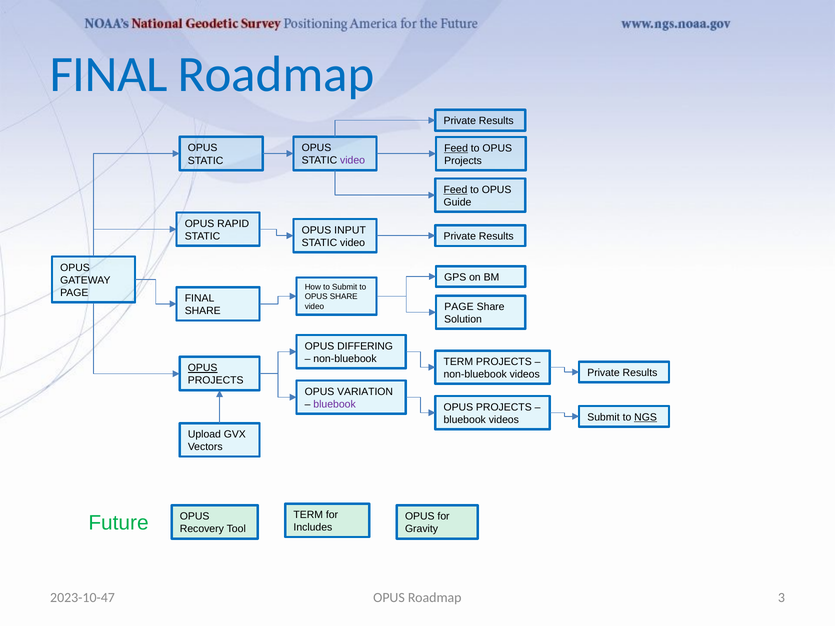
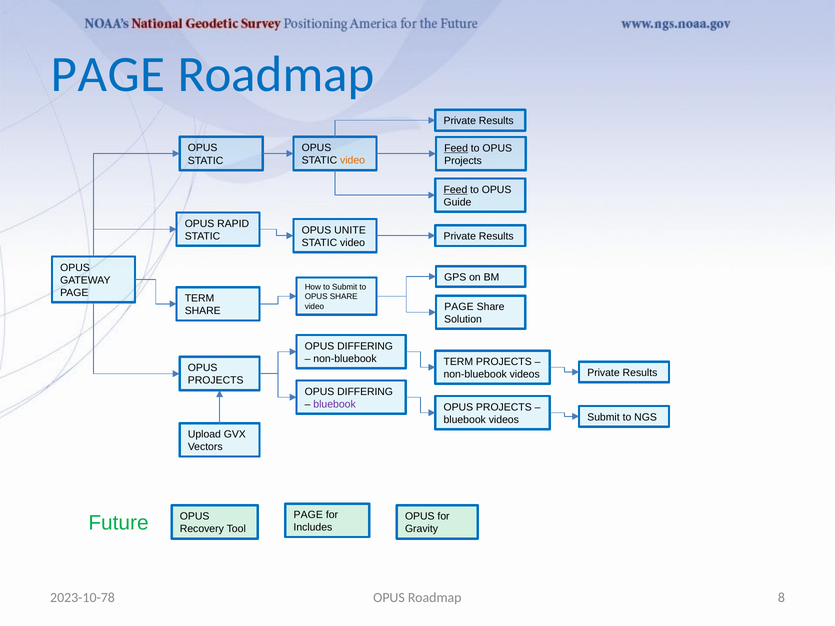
FINAL at (109, 75): FINAL -> PAGE
video at (353, 161) colour: purple -> orange
INPUT: INPUT -> UNITE
FINAL at (200, 298): FINAL -> TERM
OPUS at (203, 368) underline: present -> none
VARIATION at (365, 392): VARIATION -> DIFFERING
NGS underline: present -> none
TERM at (308, 515): TERM -> PAGE
2023-10-47: 2023-10-47 -> 2023-10-78
3: 3 -> 8
